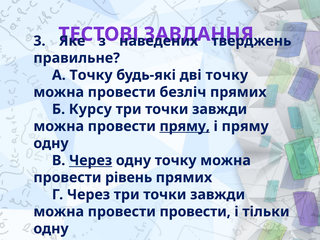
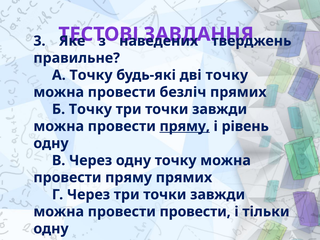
Б Курсу: Курсу -> Точку
і пряму: пряму -> рівень
Через at (91, 160) underline: present -> none
рівень at (129, 178): рівень -> пряму
